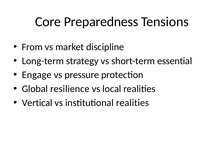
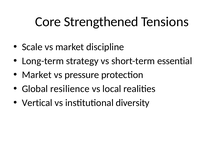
Preparedness: Preparedness -> Strengthened
From: From -> Scale
Engage at (37, 75): Engage -> Market
institutional realities: realities -> diversity
